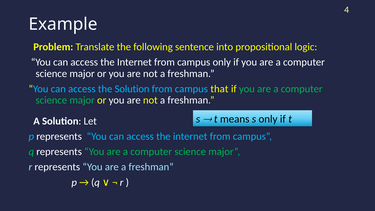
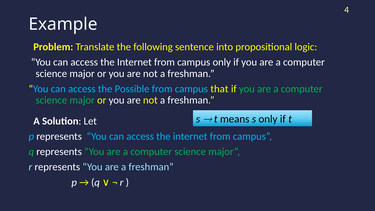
the Solution: Solution -> Possible
